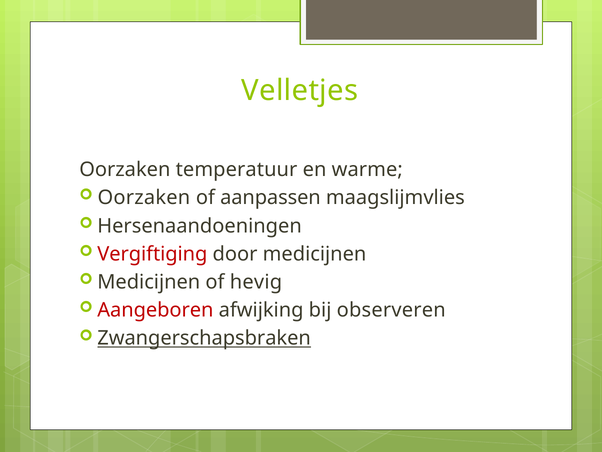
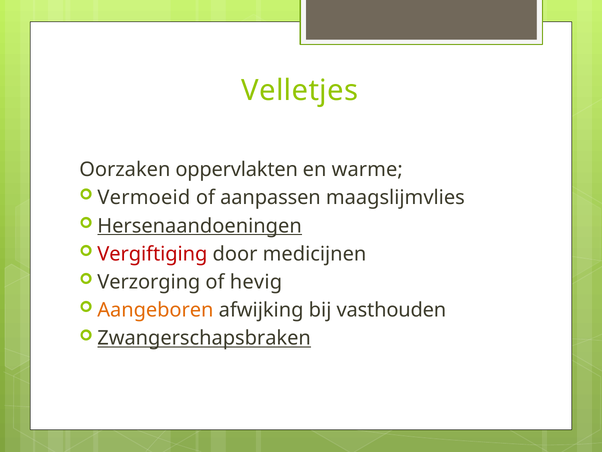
temperatuur: temperatuur -> oppervlakten
Oorzaken at (144, 198): Oorzaken -> Vermoeid
Hersenaandoeningen underline: none -> present
Medicijnen at (149, 282): Medicijnen -> Verzorging
Aangeboren colour: red -> orange
observeren: observeren -> vasthouden
